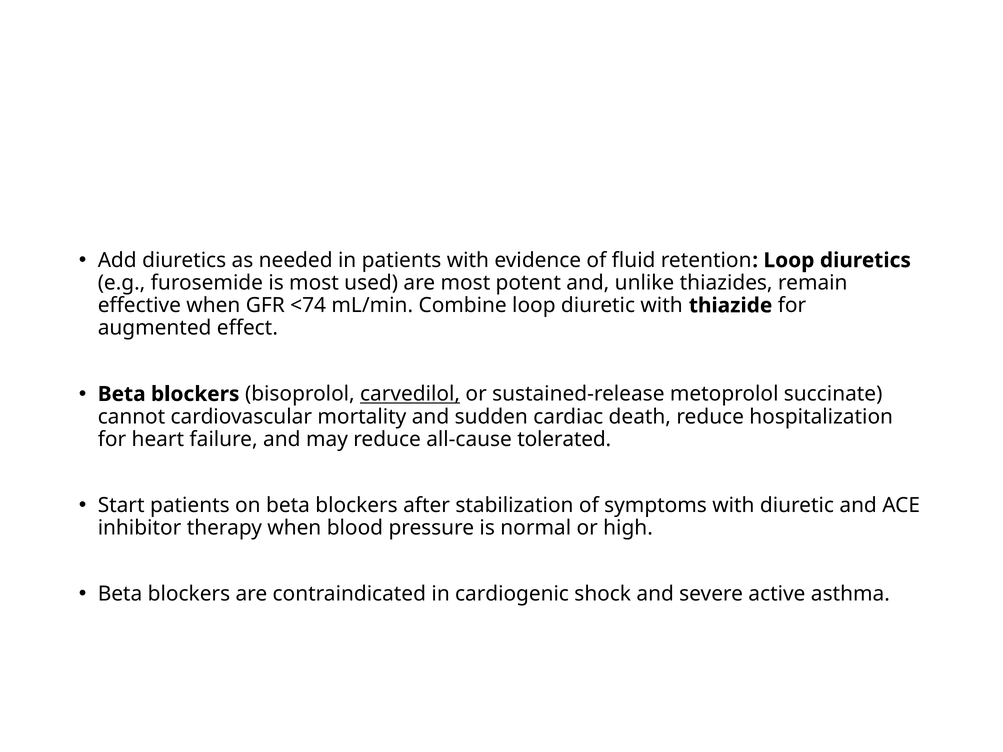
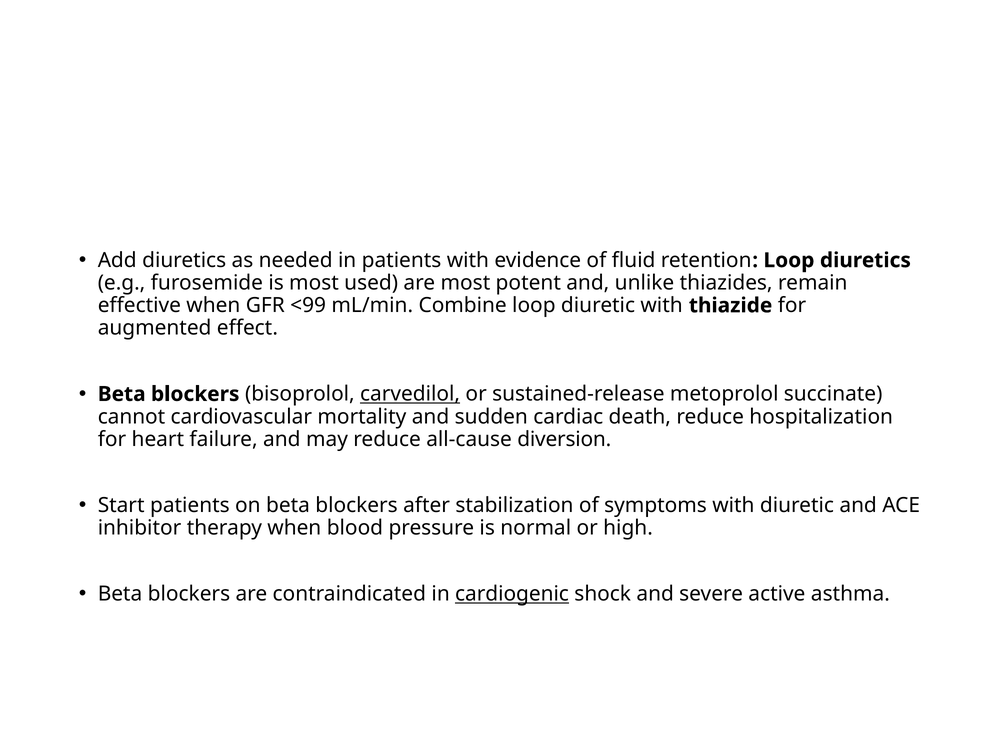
<74: <74 -> <99
tolerated: tolerated -> diversion
cardiogenic underline: none -> present
